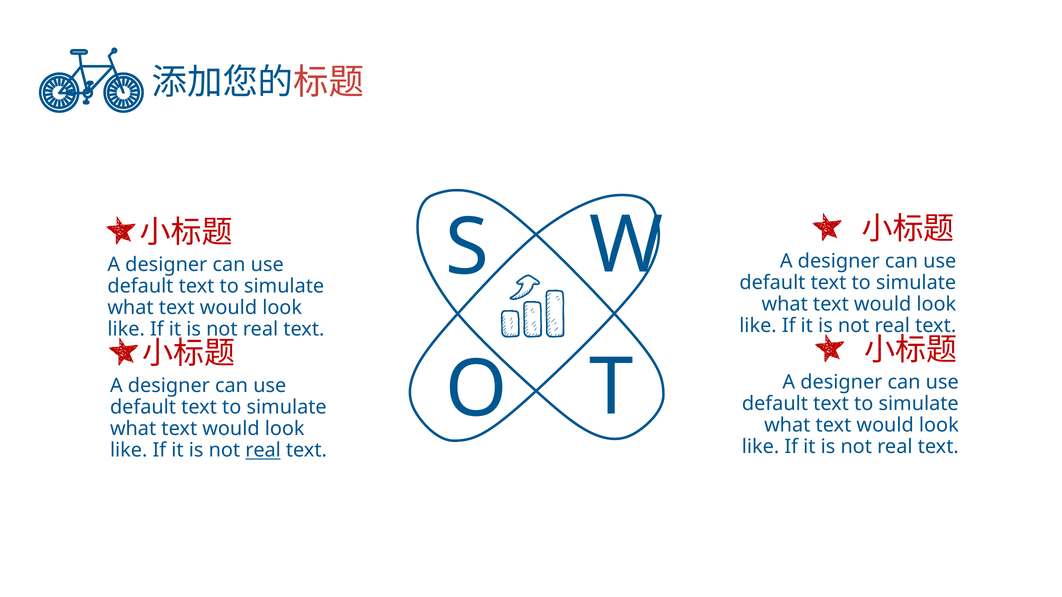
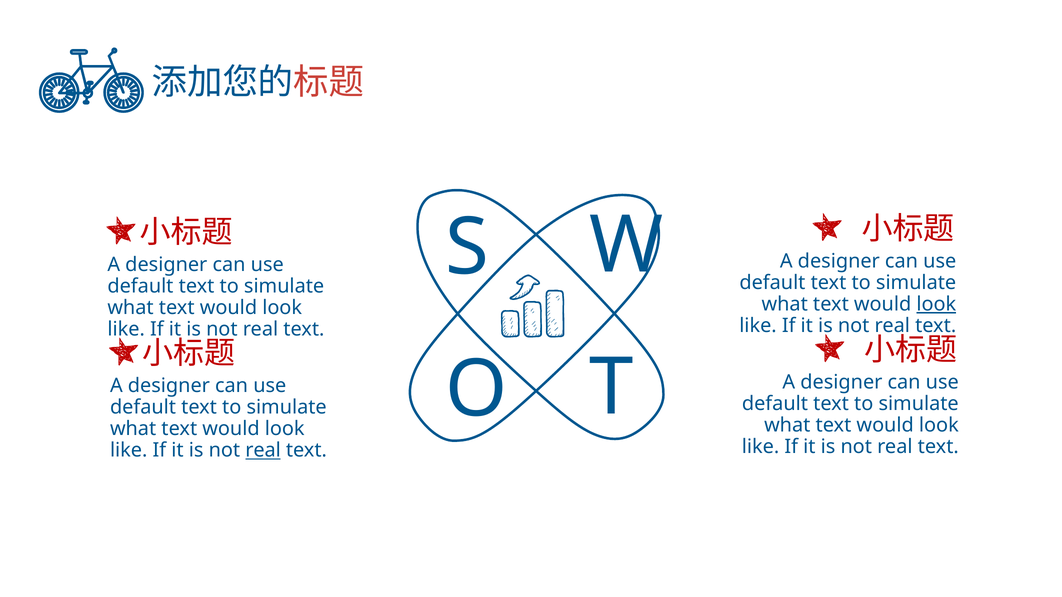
look at (936, 304) underline: none -> present
